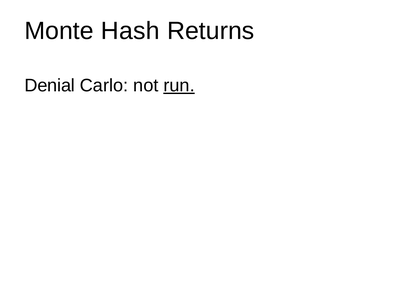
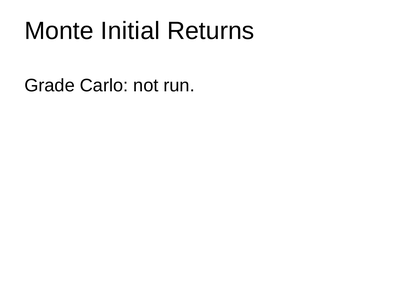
Hash: Hash -> Initial
Denial: Denial -> Grade
run underline: present -> none
